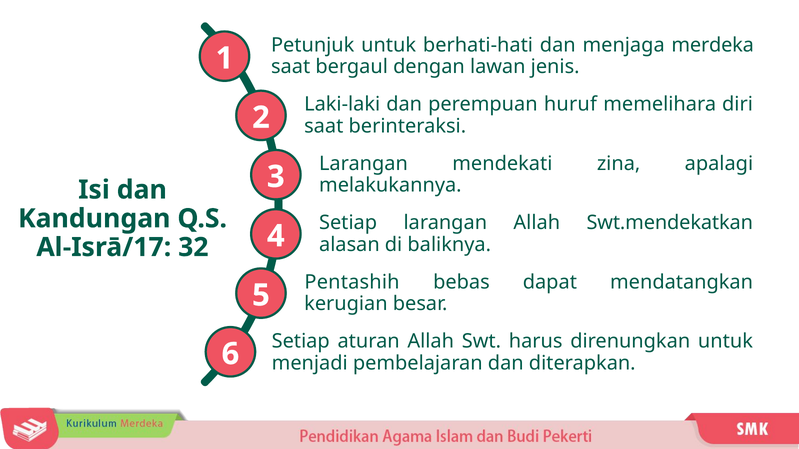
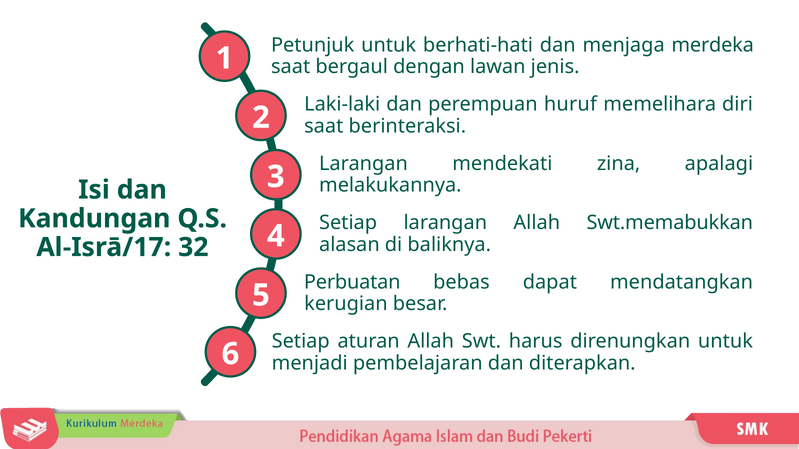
Swt.mendekatkan: Swt.mendekatkan -> Swt.memabukkan
Pentashih: Pentashih -> Perbuatan
